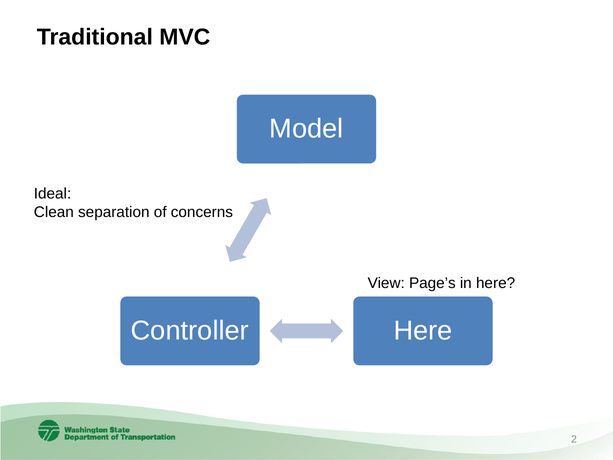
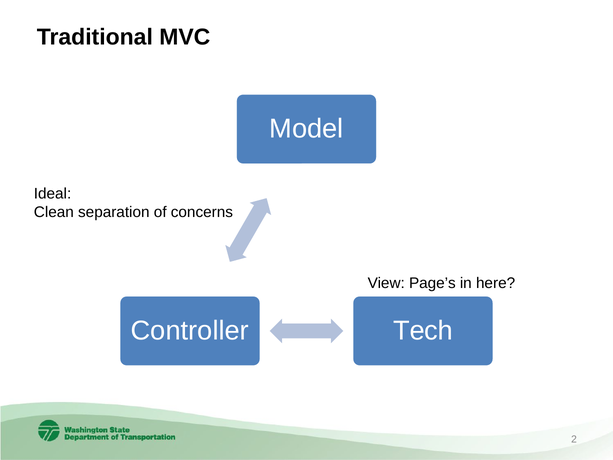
Here at (423, 331): Here -> Tech
